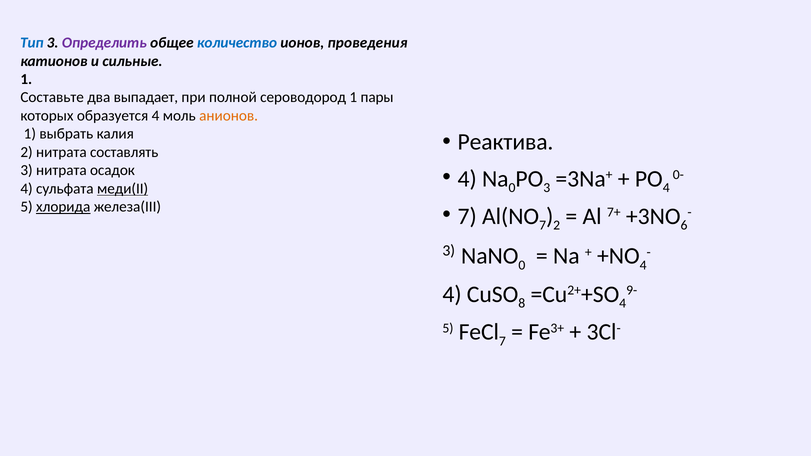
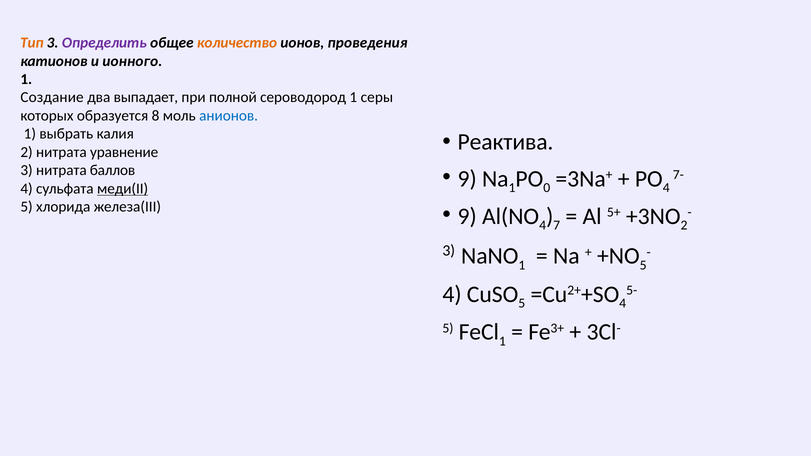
Тип colour: blue -> orange
количество colour: blue -> orange
сильные: сильные -> ионного
Составьте: Составьте -> Создание
пары: пары -> серы
образуется 4: 4 -> 8
анионов colour: orange -> blue
составлять: составлять -> уравнение
осадок: осадок -> баллов
4 at (467, 179): 4 -> 9
Na 0: 0 -> 1
3 at (547, 188): 3 -> 0
0-: 0- -> 7-
хлорида underline: present -> none
7 at (467, 216): 7 -> 9
7 at (543, 226): 7 -> 4
2 at (557, 226): 2 -> 7
7+: 7+ -> 5+
6 at (684, 226): 6 -> 2
0 at (522, 265): 0 -> 1
4 at (643, 265): 4 -> 5
8 at (522, 304): 8 -> 5
9-: 9- -> 5-
7 at (502, 341): 7 -> 1
